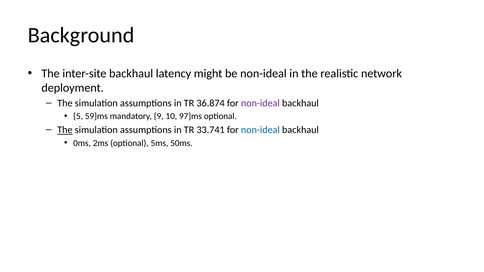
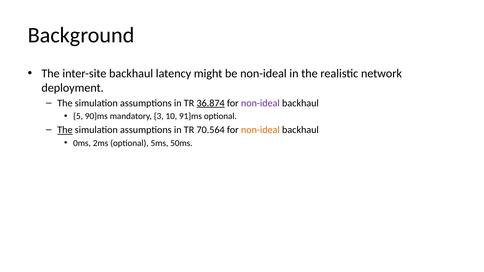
36.874 underline: none -> present
59}ms: 59}ms -> 90}ms
9: 9 -> 3
97}ms: 97}ms -> 91}ms
33.741: 33.741 -> 70.564
non-ideal at (260, 130) colour: blue -> orange
